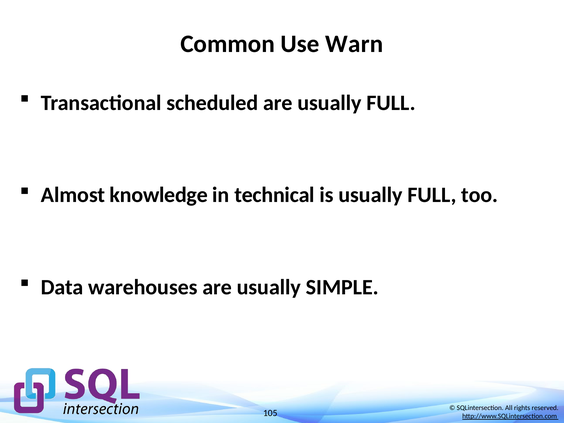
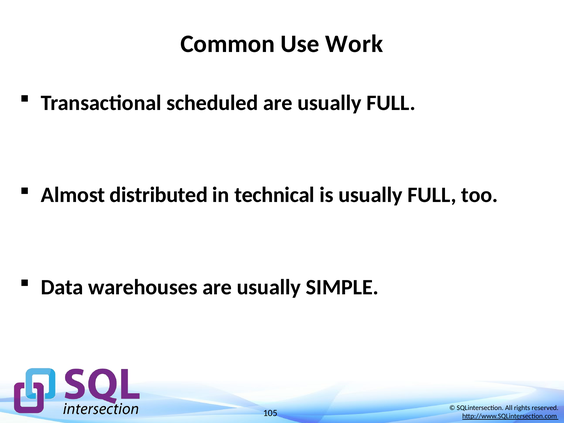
Warn: Warn -> Work
knowledge: knowledge -> distributed
